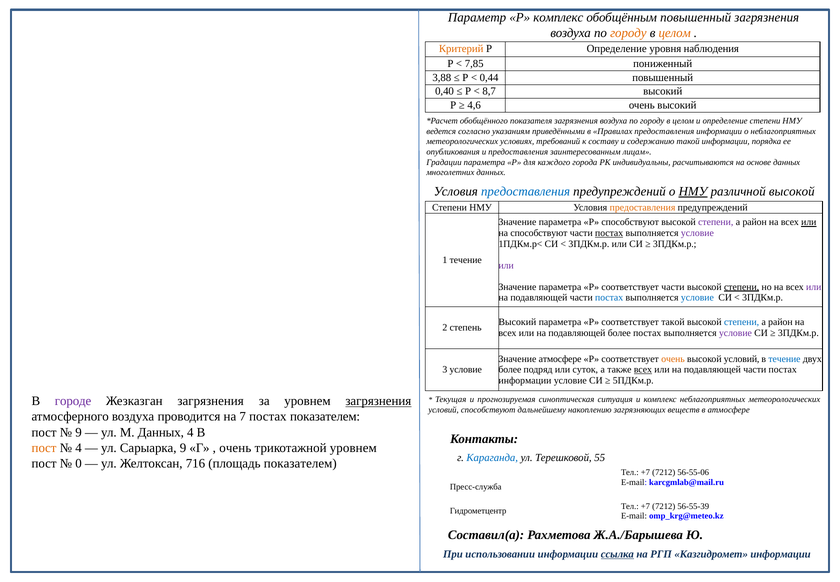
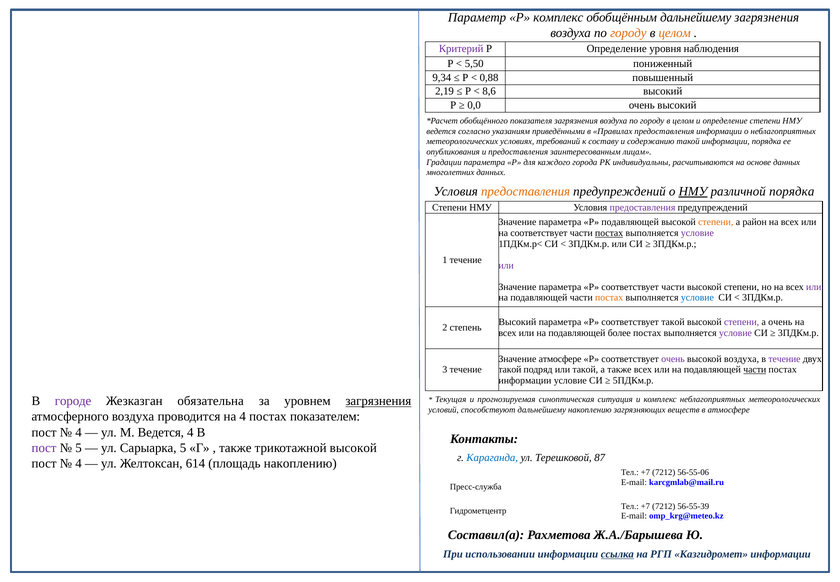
обобщённым повышенный: повышенный -> дальнейшему
Критерий colour: orange -> purple
7,85: 7,85 -> 5,50
3,88: 3,88 -> 9,34
0,44: 0,44 -> 0,88
0,40: 0,40 -> 2,19
8,7: 8,7 -> 8,6
4,6: 4,6 -> 0,0
предоставления at (526, 191) colour: blue -> orange
различной высокой: высокой -> порядка
предоставления at (643, 207) colour: orange -> purple
Р способствуют: способствуют -> подавляющей
степени at (716, 222) colour: purple -> orange
или at (809, 222) underline: present -> none
на способствуют: способствуют -> соответствует
степени at (742, 287) underline: present -> none
постах at (609, 297) colour: blue -> orange
степени at (742, 322) colour: blue -> purple
район at (780, 322): район -> очень
очень at (673, 359) colour: orange -> purple
высокой условий: условий -> воздуха
течение at (784, 359) colour: blue -> purple
3 условие: условие -> течение
более at (510, 369): более -> такой
или суток: суток -> такой
всех at (643, 369) underline: present -> none
части at (755, 369) underline: none -> present
Жезказган загрязнения: загрязнения -> обязательна
на 7: 7 -> 4
9 at (79, 432): 9 -> 4
М Данных: Данных -> Ведется
пост at (44, 447) colour: orange -> purple
4 at (79, 447): 4 -> 5
Сарыарка 9: 9 -> 5
очень at (235, 447): очень -> также
трикотажной уровнем: уровнем -> высокой
55: 55 -> 87
0 at (79, 463): 0 -> 4
716: 716 -> 614
площадь показателем: показателем -> накоплению
